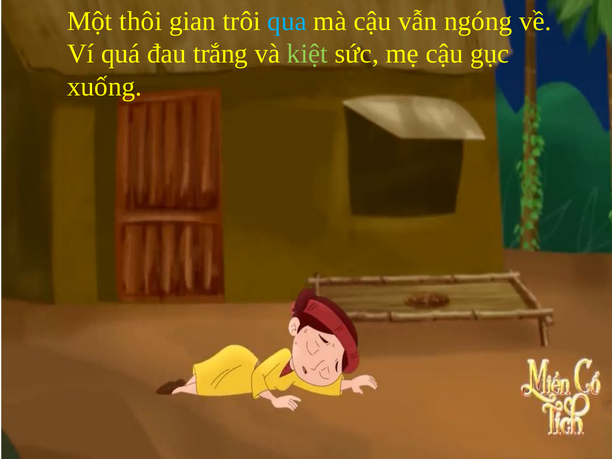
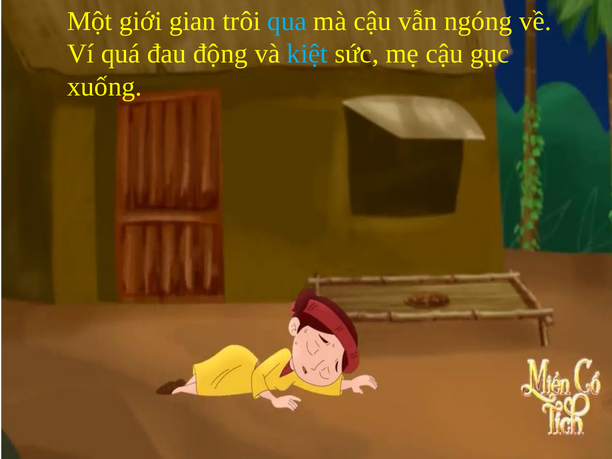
thôi: thôi -> giới
trắng: trắng -> động
kiệt colour: light green -> light blue
